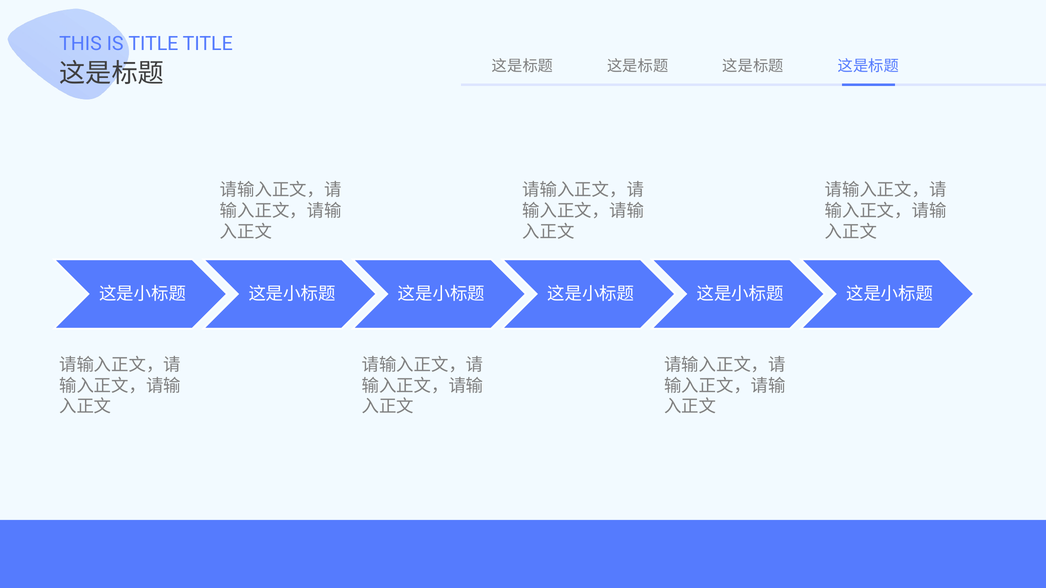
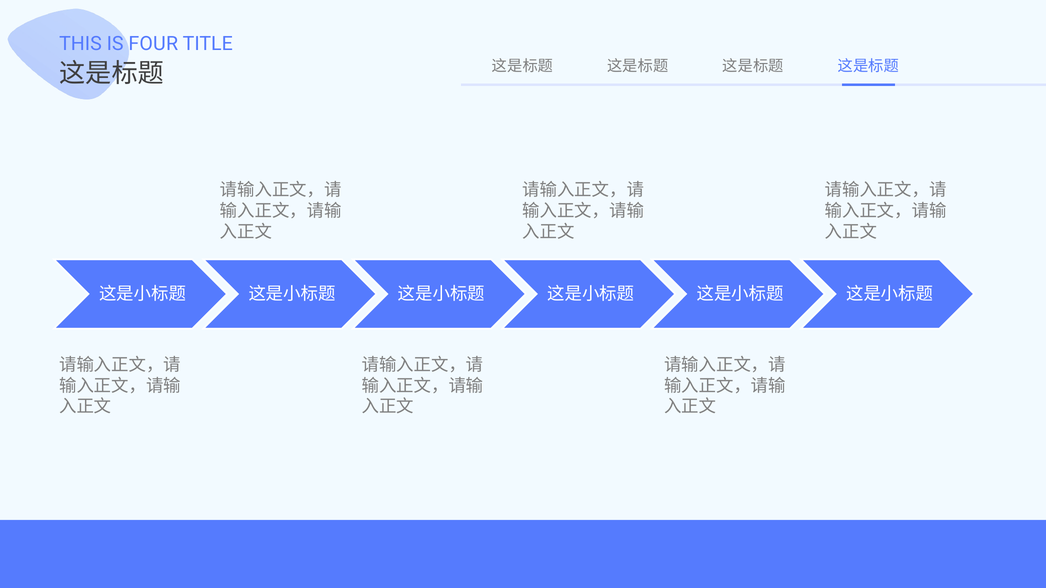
IS TITLE: TITLE -> FOUR
